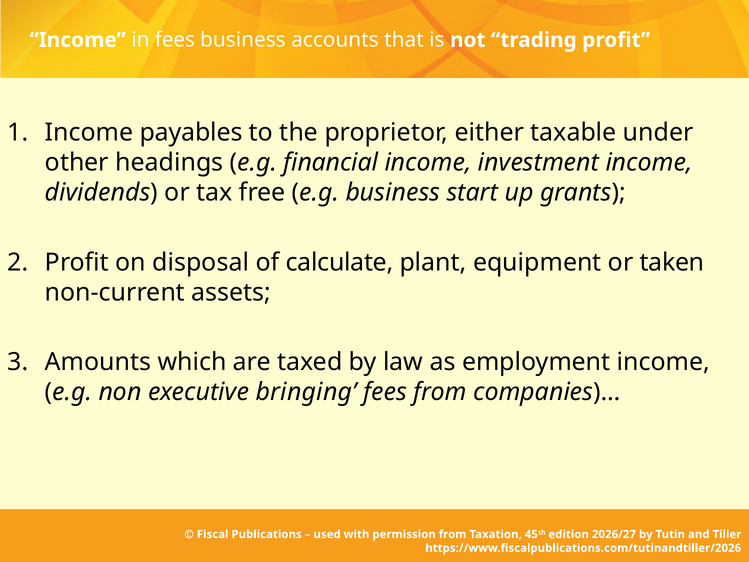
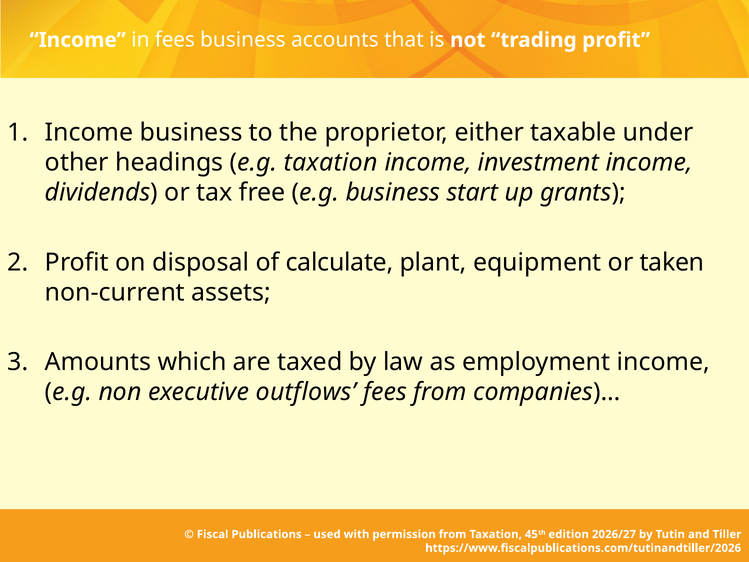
Income payables: payables -> business
e.g financial: financial -> taxation
bringing: bringing -> outflows
